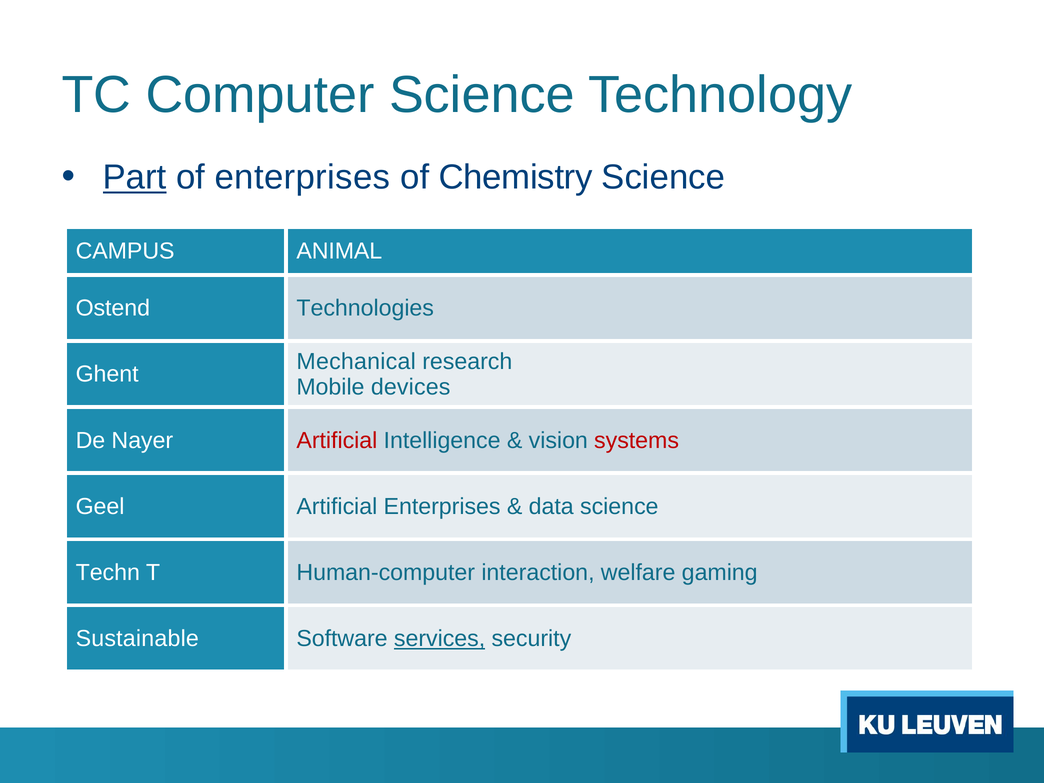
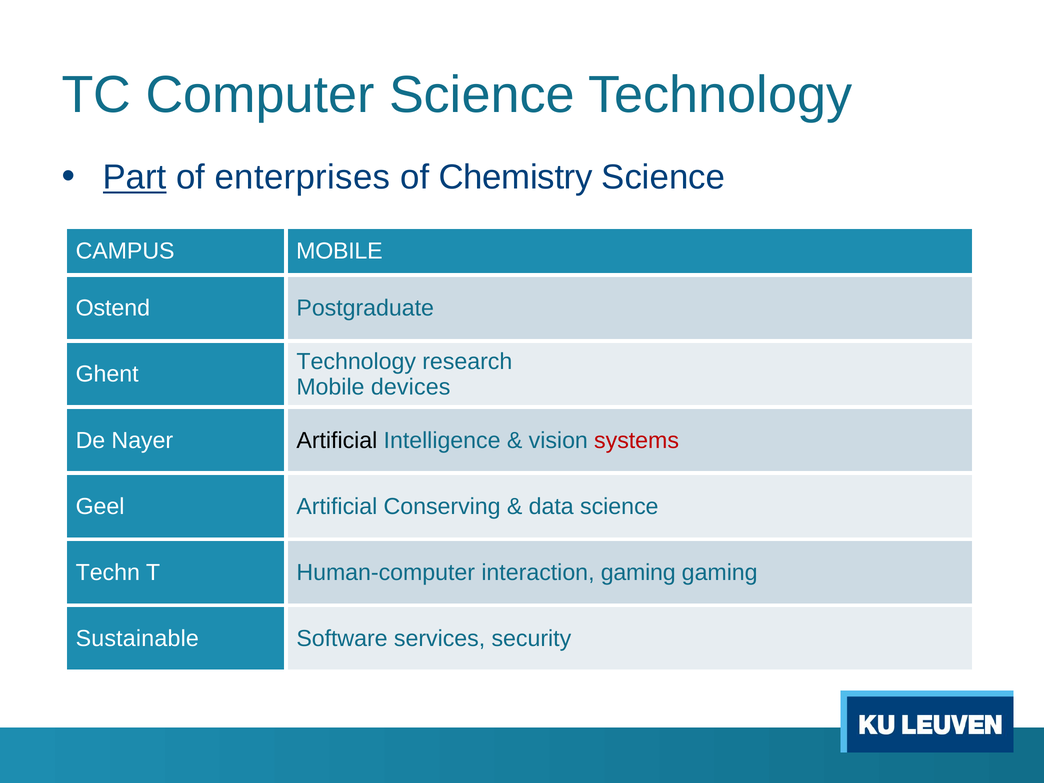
CAMPUS ANIMAL: ANIMAL -> MOBILE
Technologies: Technologies -> Postgraduate
Mechanical at (356, 361): Mechanical -> Technology
Artificial at (337, 440) colour: red -> black
Artificial Enterprises: Enterprises -> Conserving
interaction welfare: welfare -> gaming
services underline: present -> none
